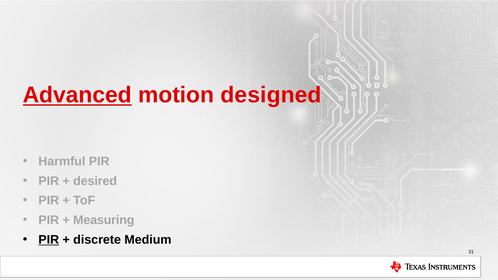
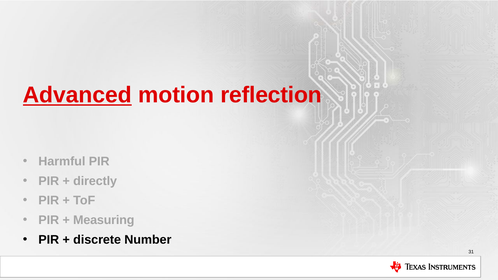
designed: designed -> reflection
desired: desired -> directly
PIR at (49, 240) underline: present -> none
Medium: Medium -> Number
